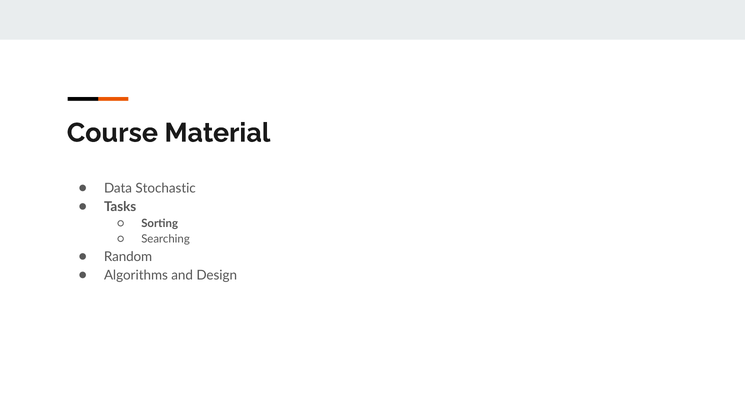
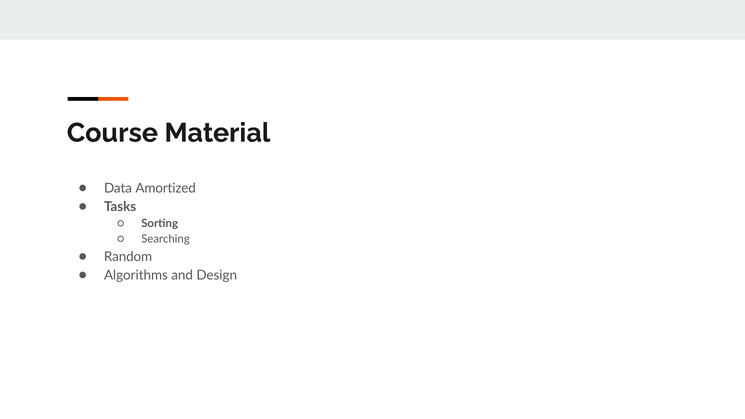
Stochastic: Stochastic -> Amortized
